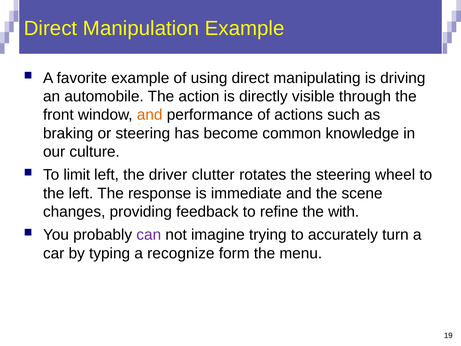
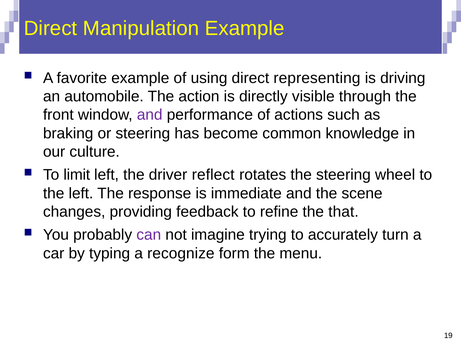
manipulating: manipulating -> representing
and at (150, 115) colour: orange -> purple
clutter: clutter -> reflect
with: with -> that
